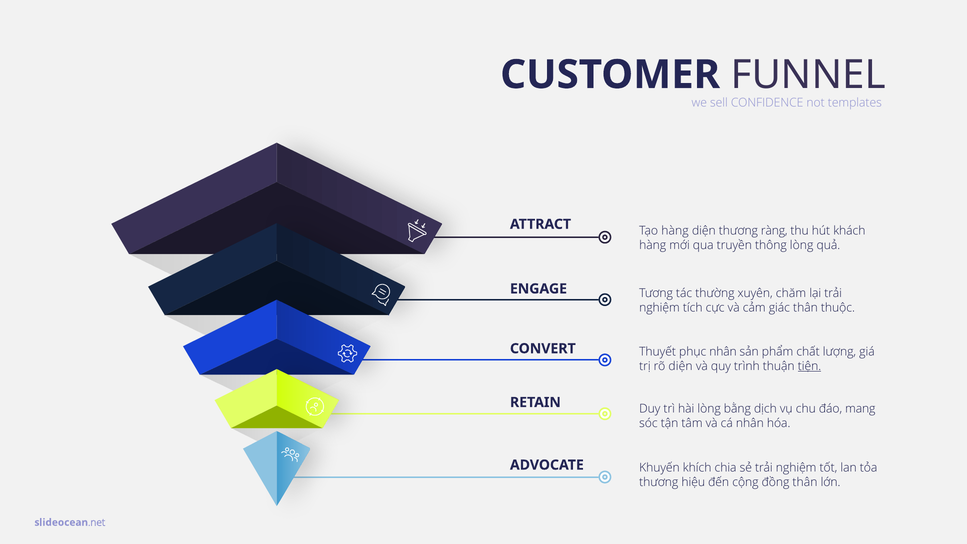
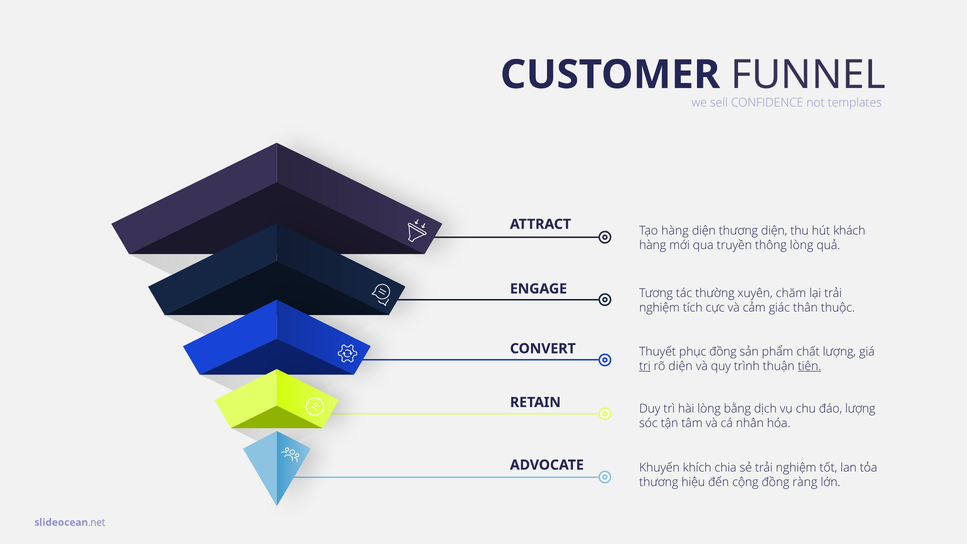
thương ràng: ràng -> diện
phục nhân: nhân -> đồng
trị underline: none -> present
đáo mang: mang -> lượng
đồng thân: thân -> ràng
